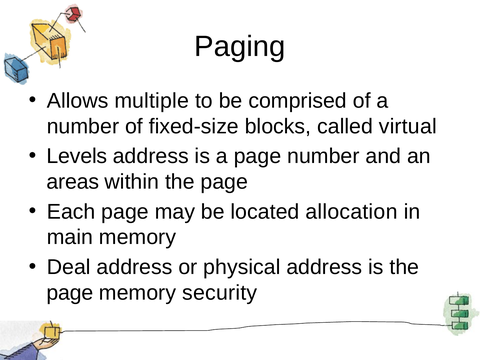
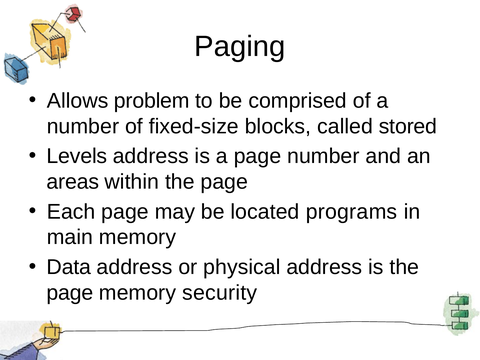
multiple: multiple -> problem
virtual: virtual -> stored
allocation: allocation -> programs
Deal: Deal -> Data
